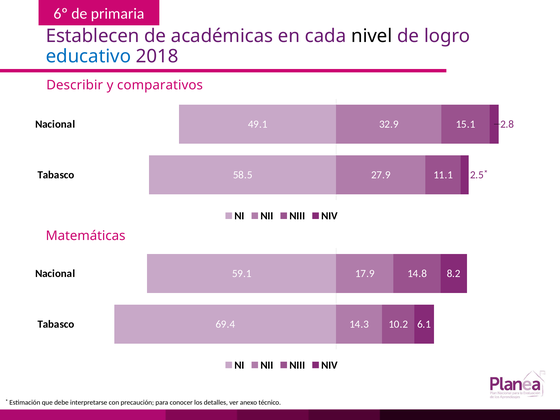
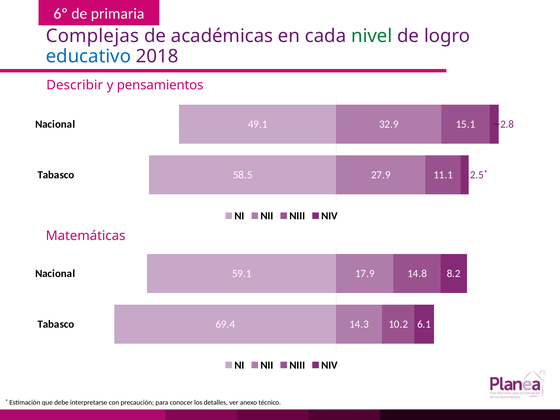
Establecen: Establecen -> Complejas
nivel colour: black -> green
comparativos: comparativos -> pensamientos
